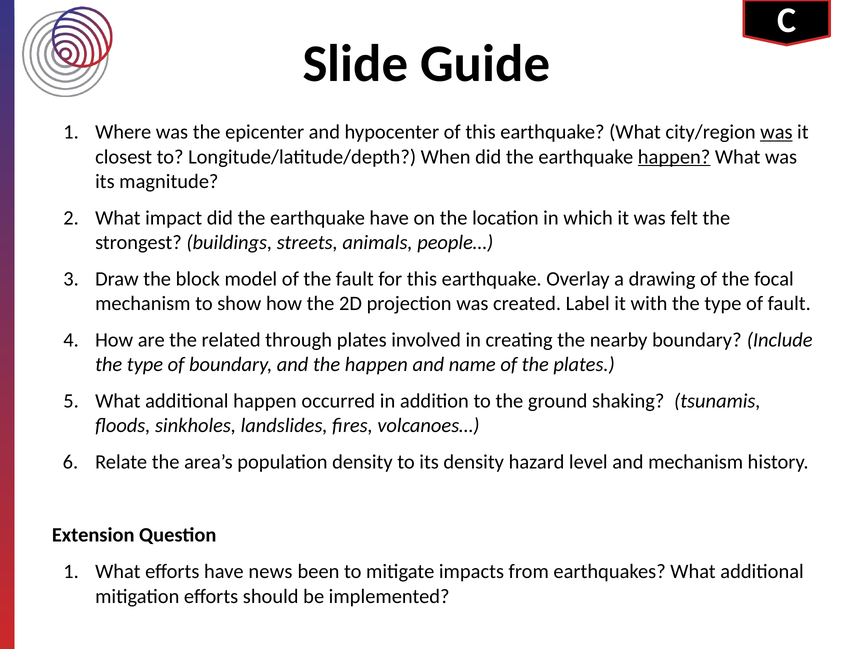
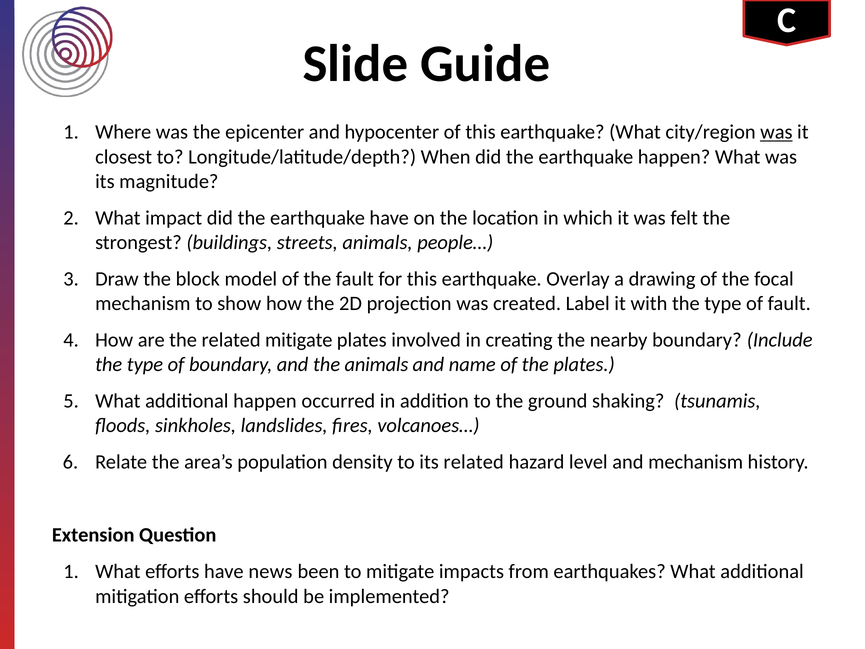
happen at (674, 157) underline: present -> none
related through: through -> mitigate
the happen: happen -> animals
its density: density -> related
